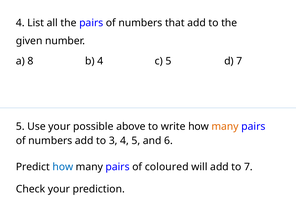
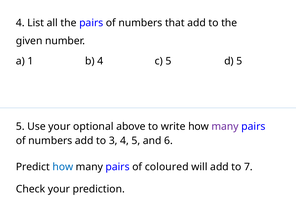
8: 8 -> 1
d 7: 7 -> 5
possible: possible -> optional
many at (225, 127) colour: orange -> purple
